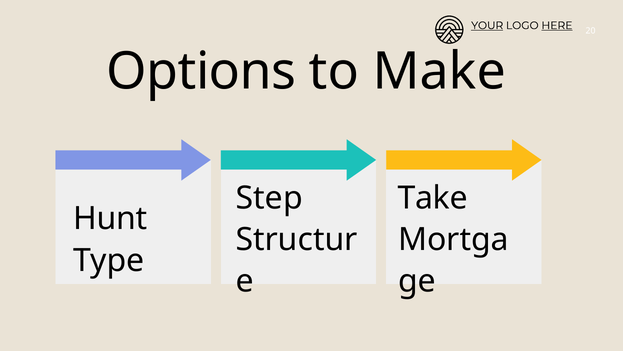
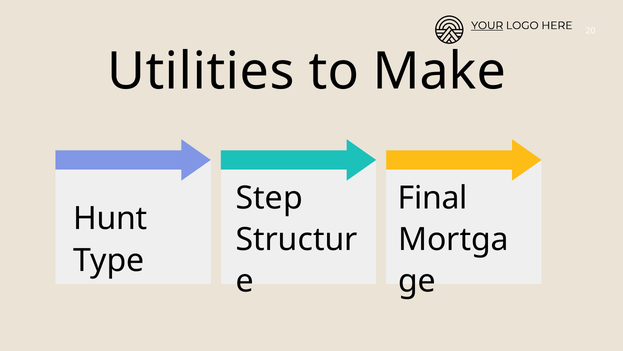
HERE underline: present -> none
Options: Options -> Utilities
Take: Take -> Final
